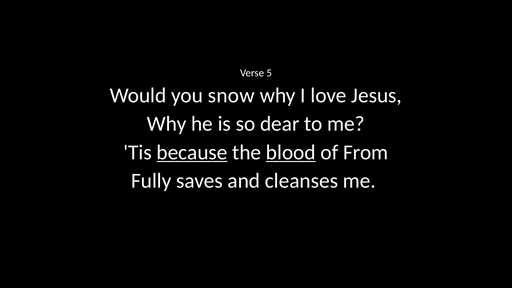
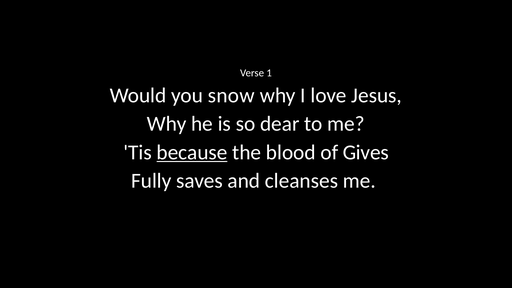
5: 5 -> 1
blood underline: present -> none
From: From -> Gives
